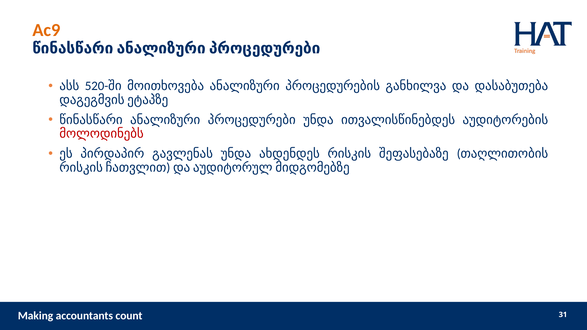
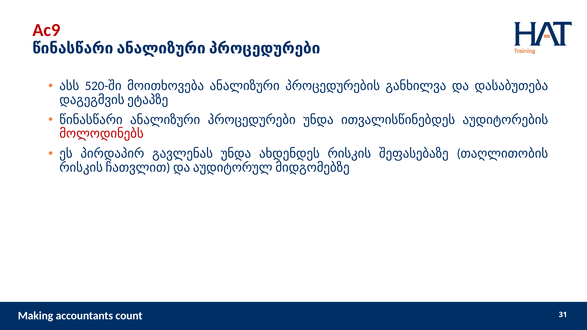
Ac9 colour: orange -> red
